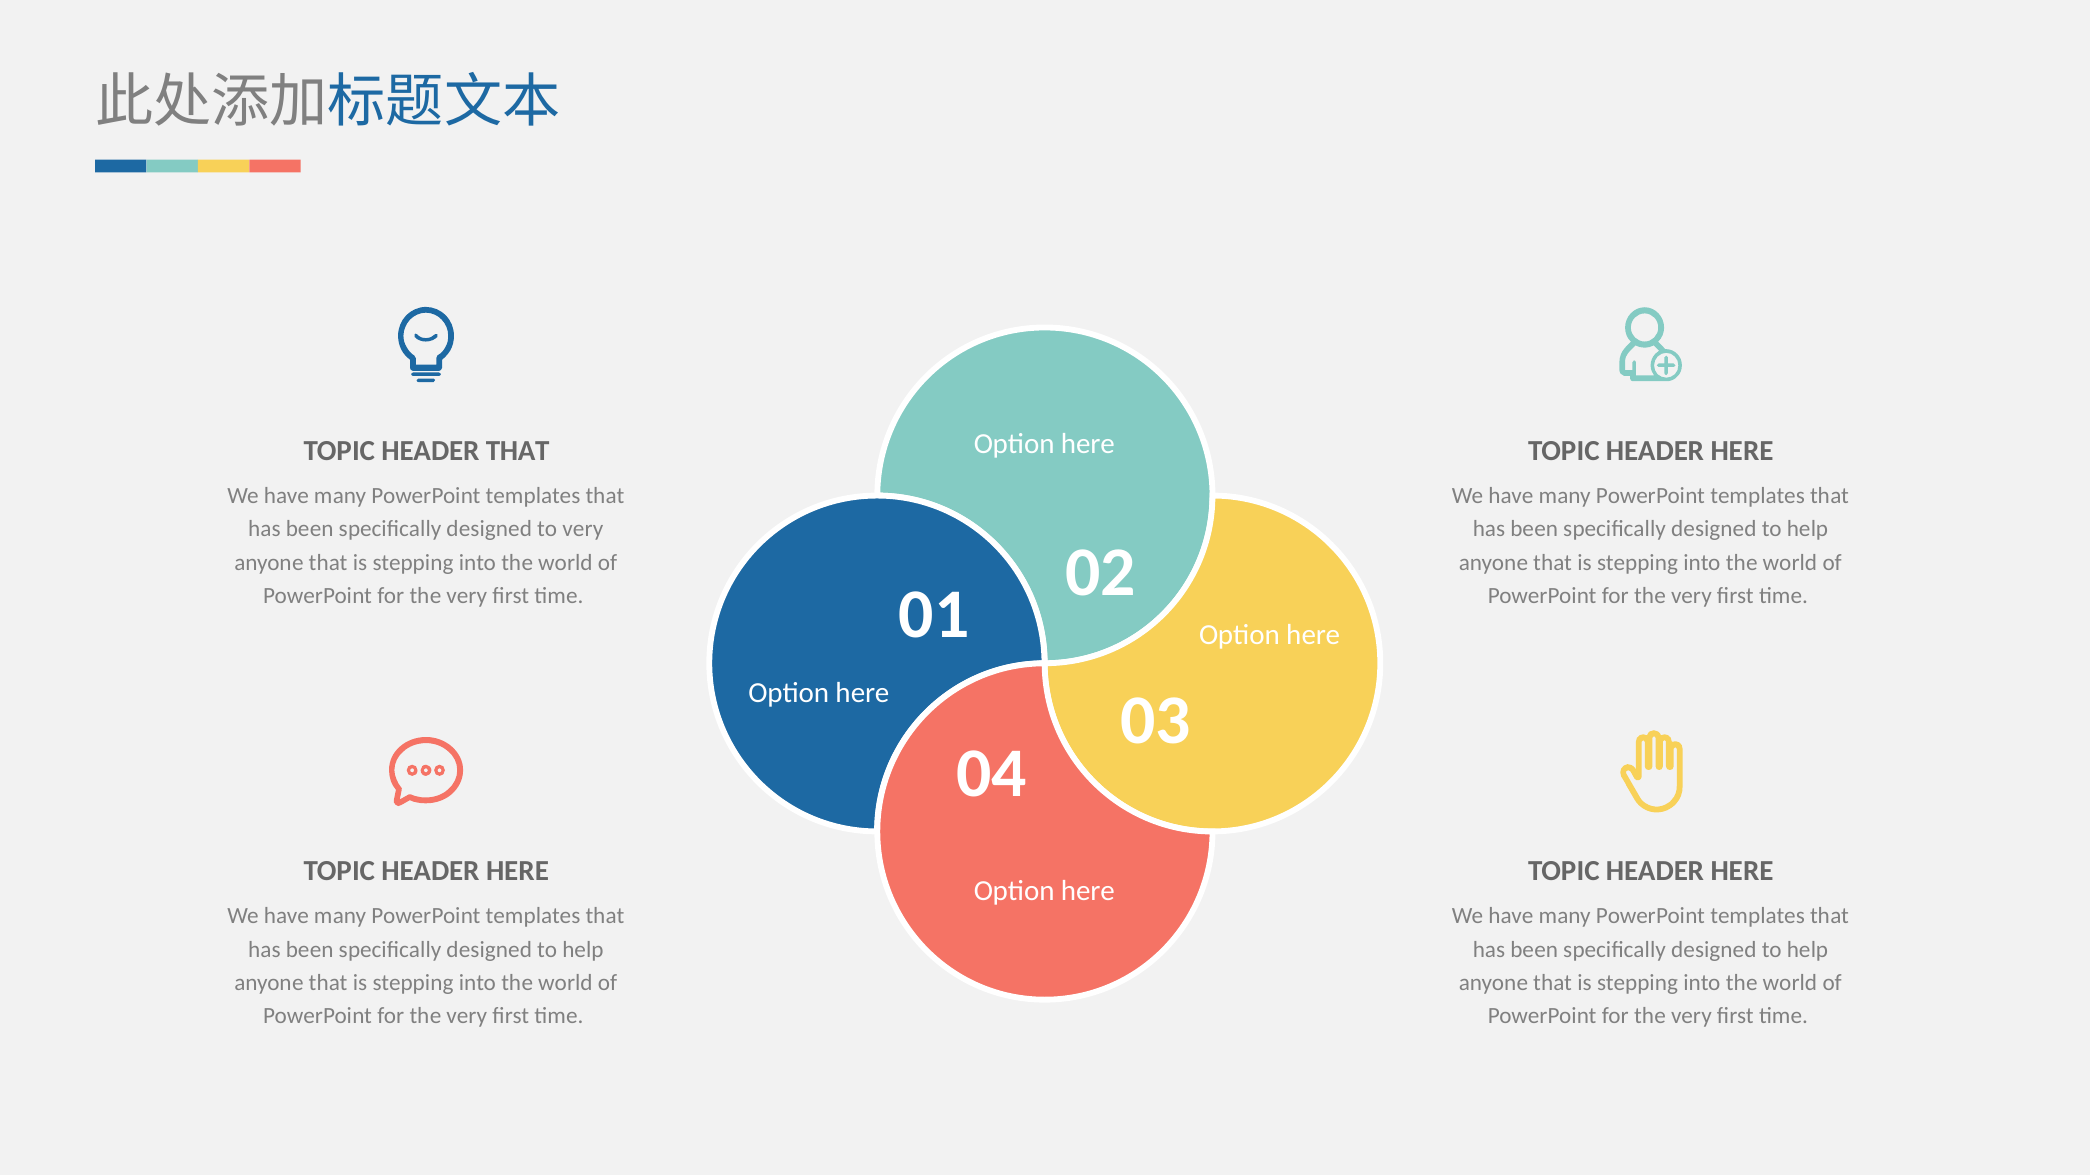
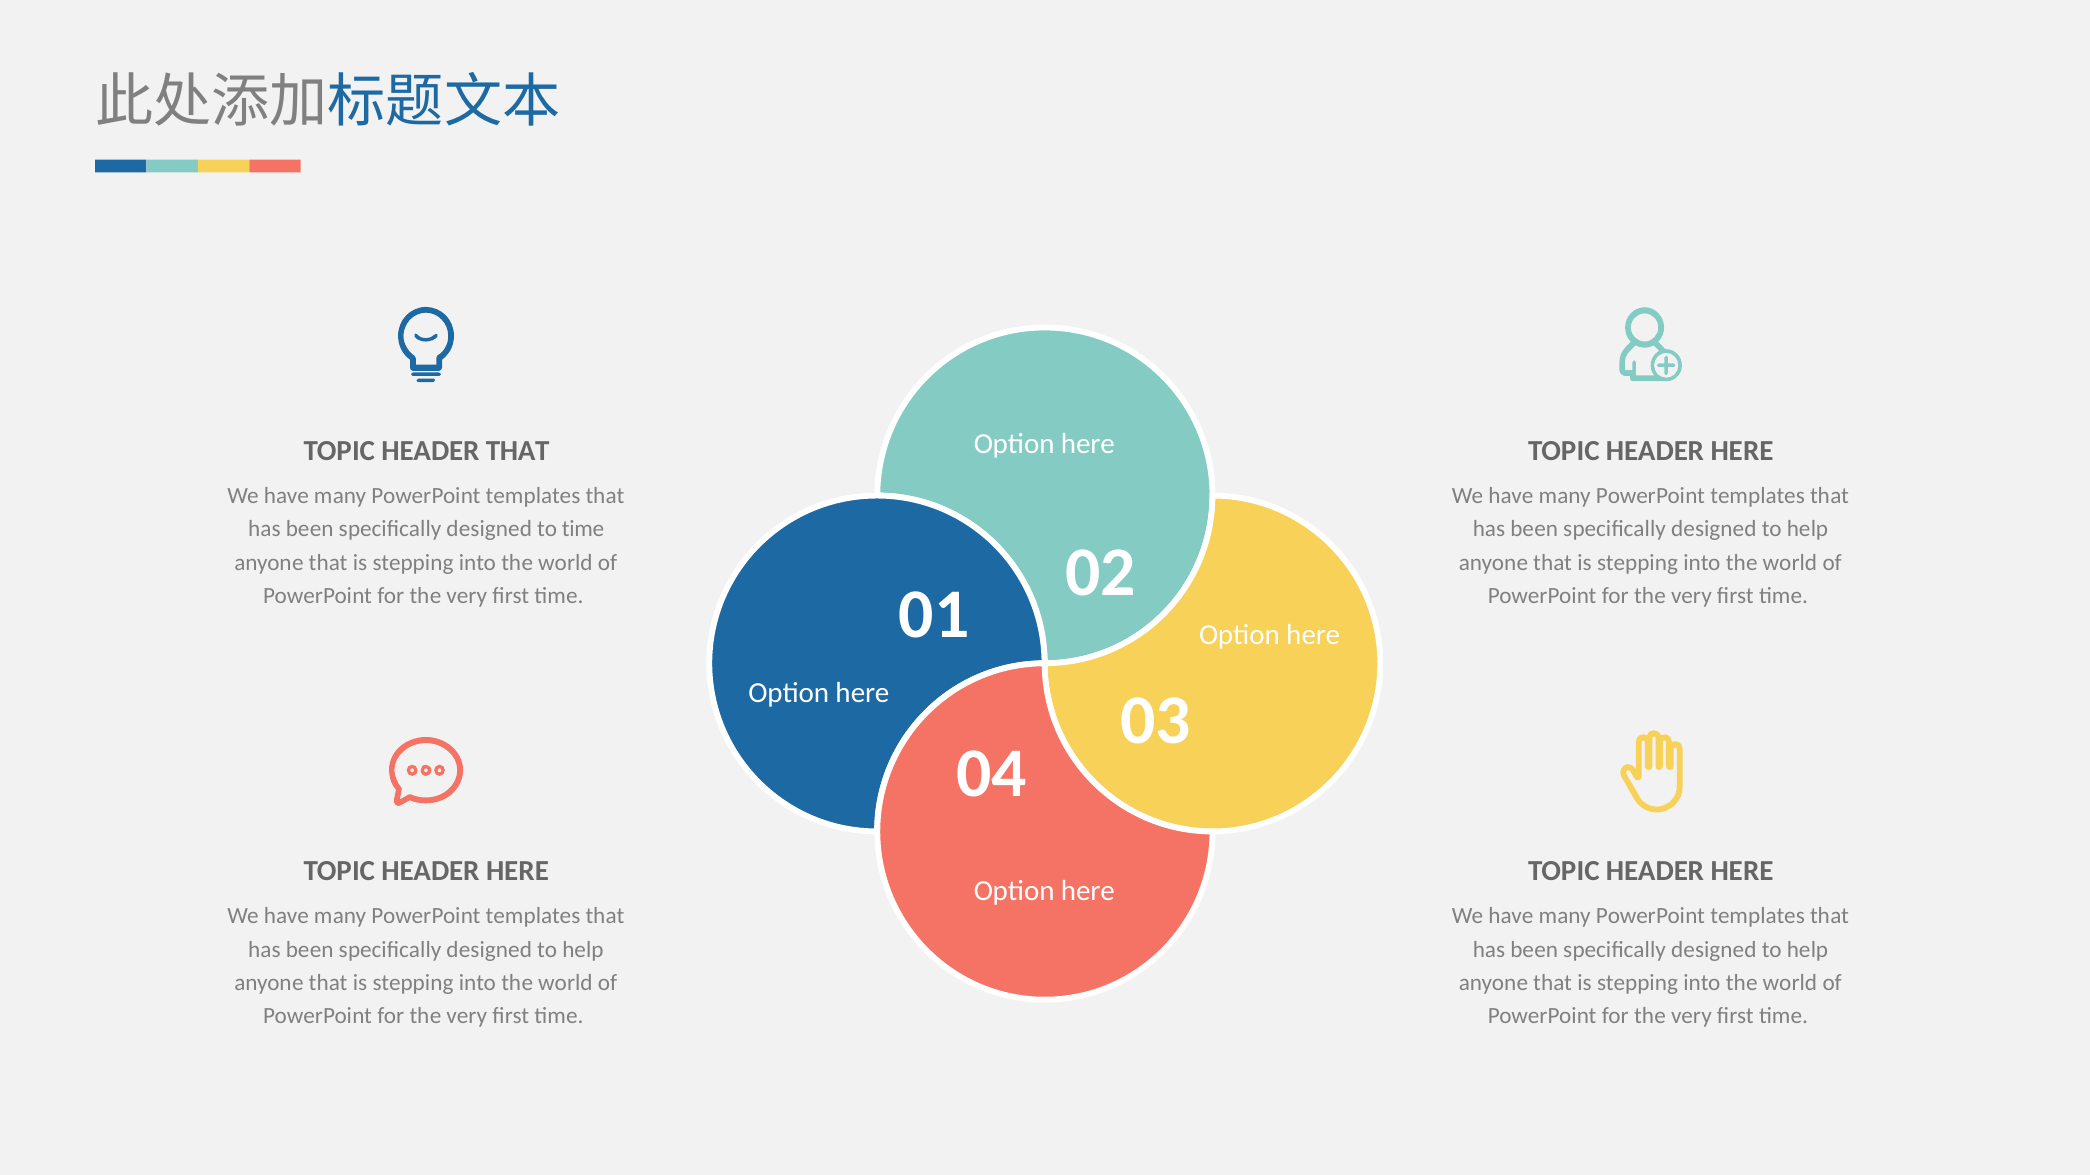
to very: very -> time
